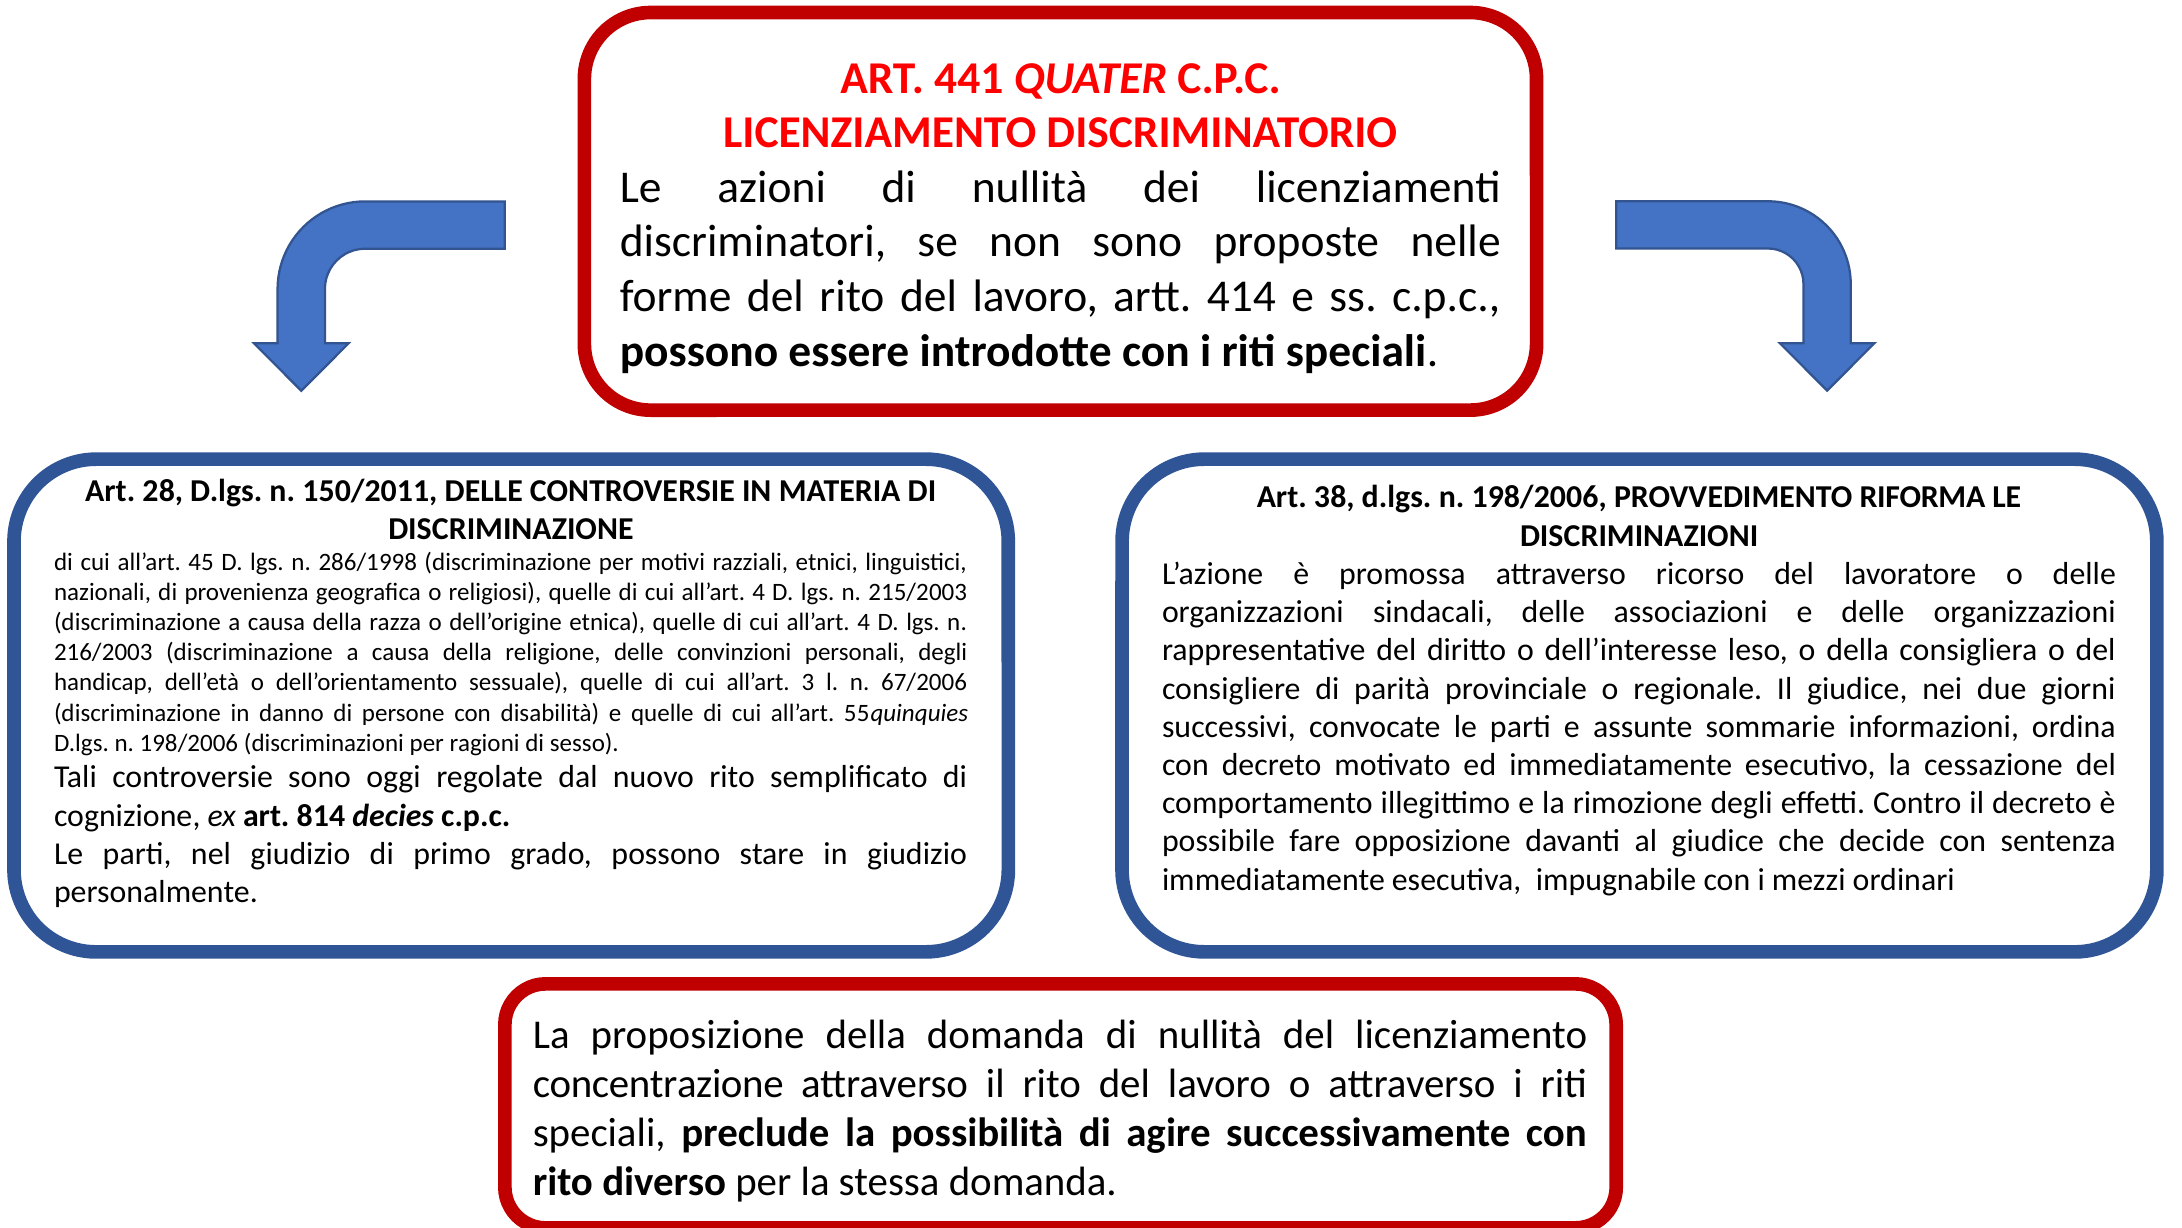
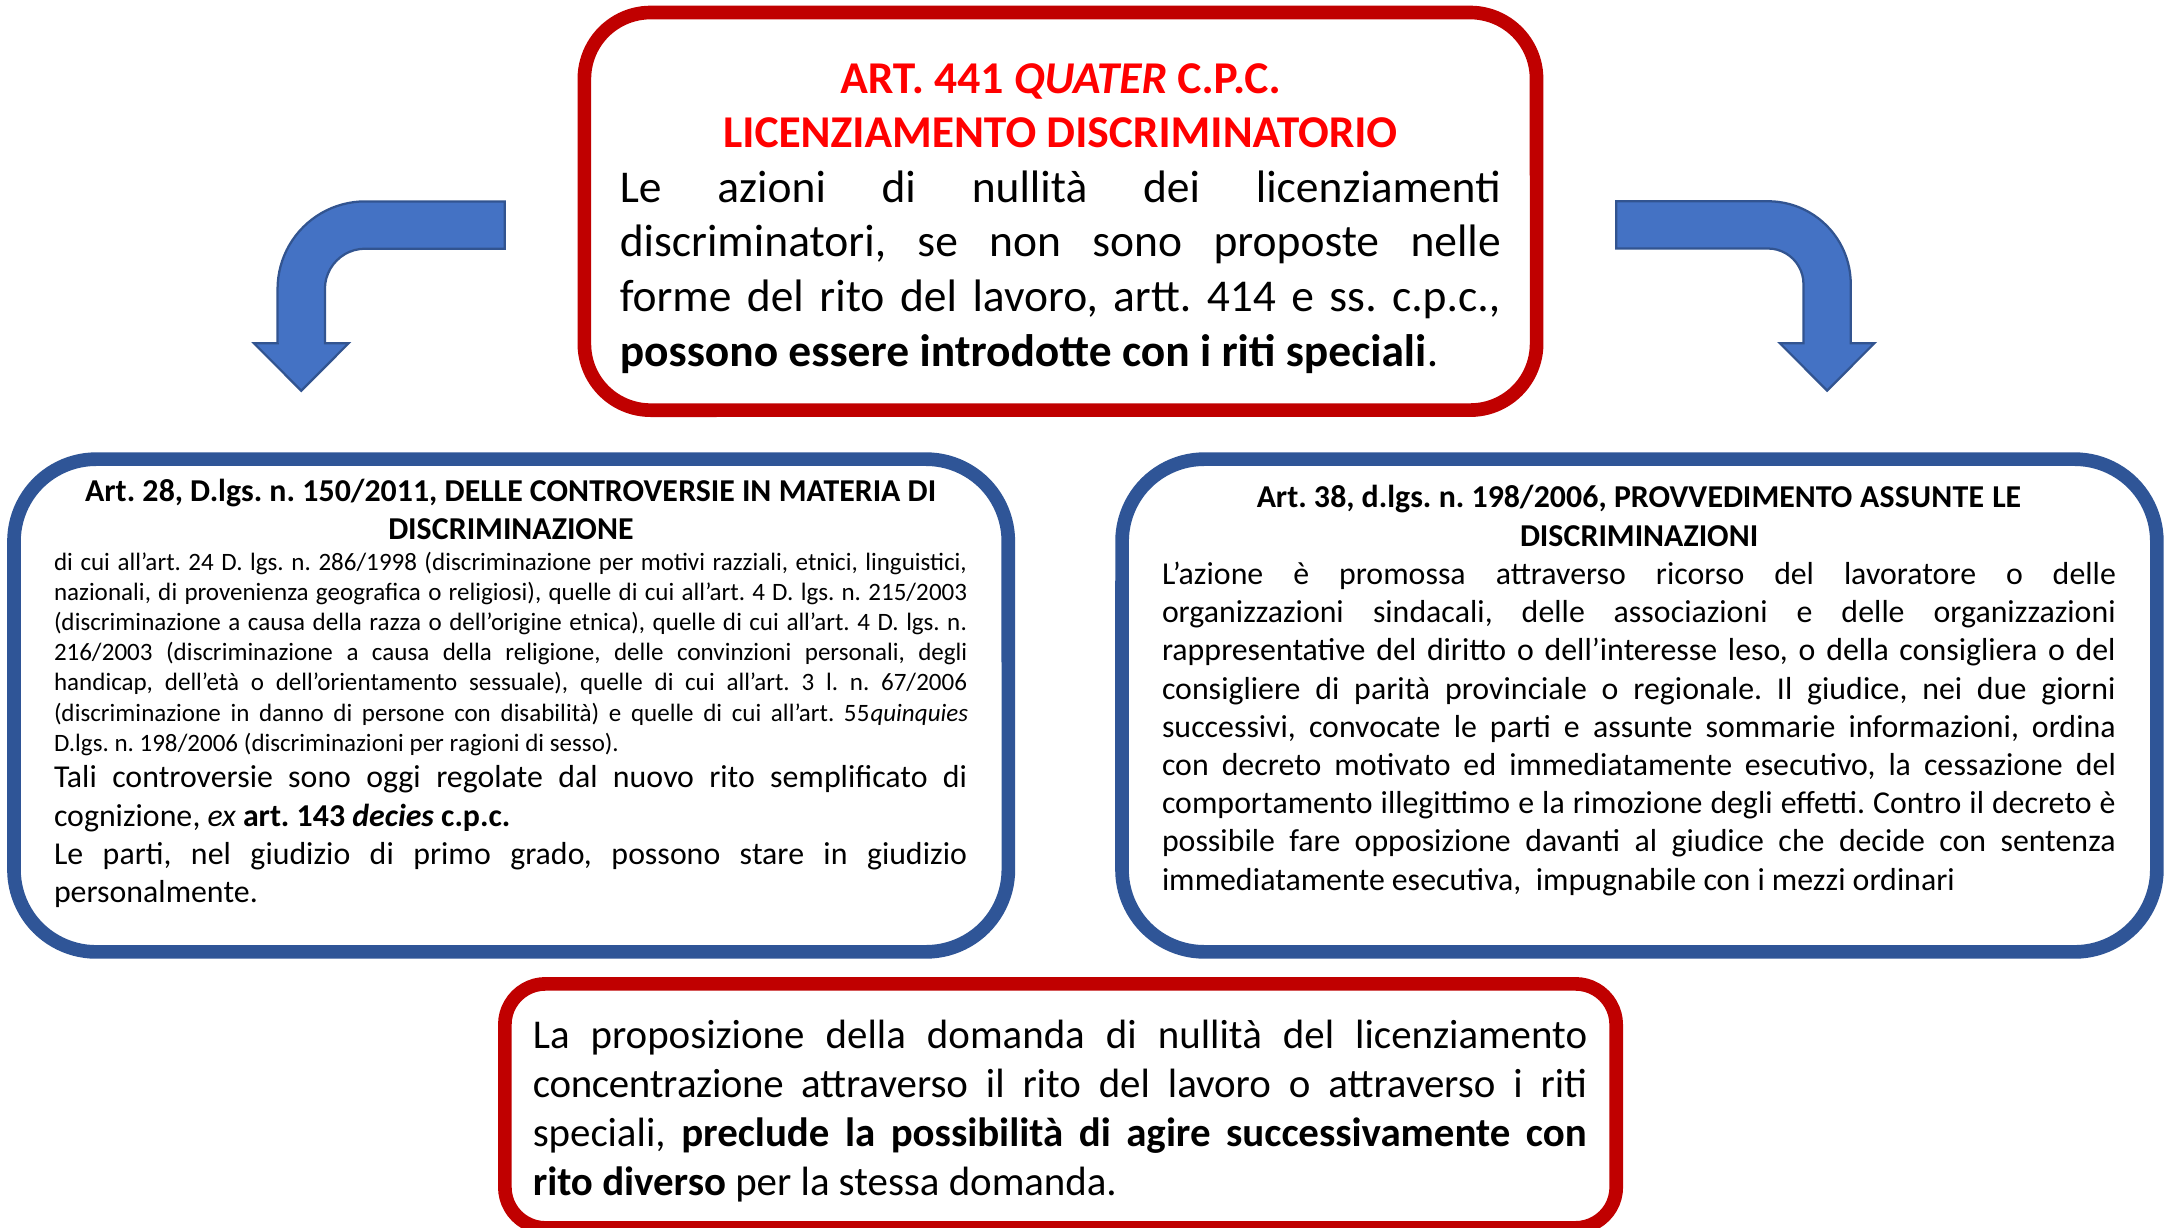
PROVVEDIMENTO RIFORMA: RIFORMA -> ASSUNTE
45: 45 -> 24
814: 814 -> 143
